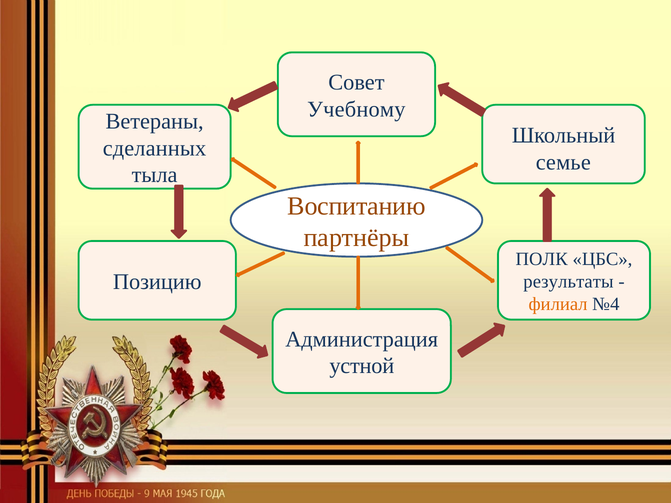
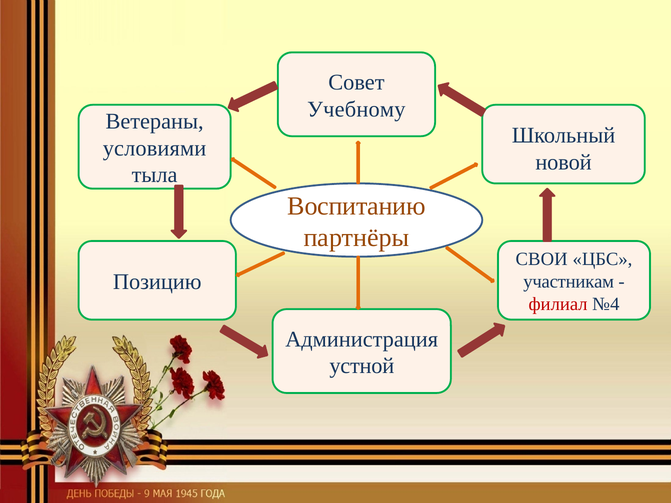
сделанных: сделанных -> условиями
семье: семье -> новой
ПОЛК: ПОЛК -> СВОИ
результаты: результаты -> участникам
филиал colour: orange -> red
